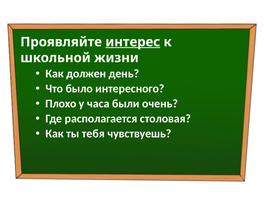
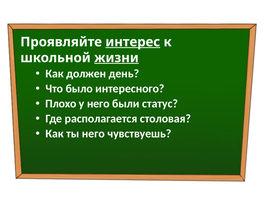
жизни underline: none -> present
у часа: часа -> него
очень: очень -> статус
ты тебя: тебя -> него
